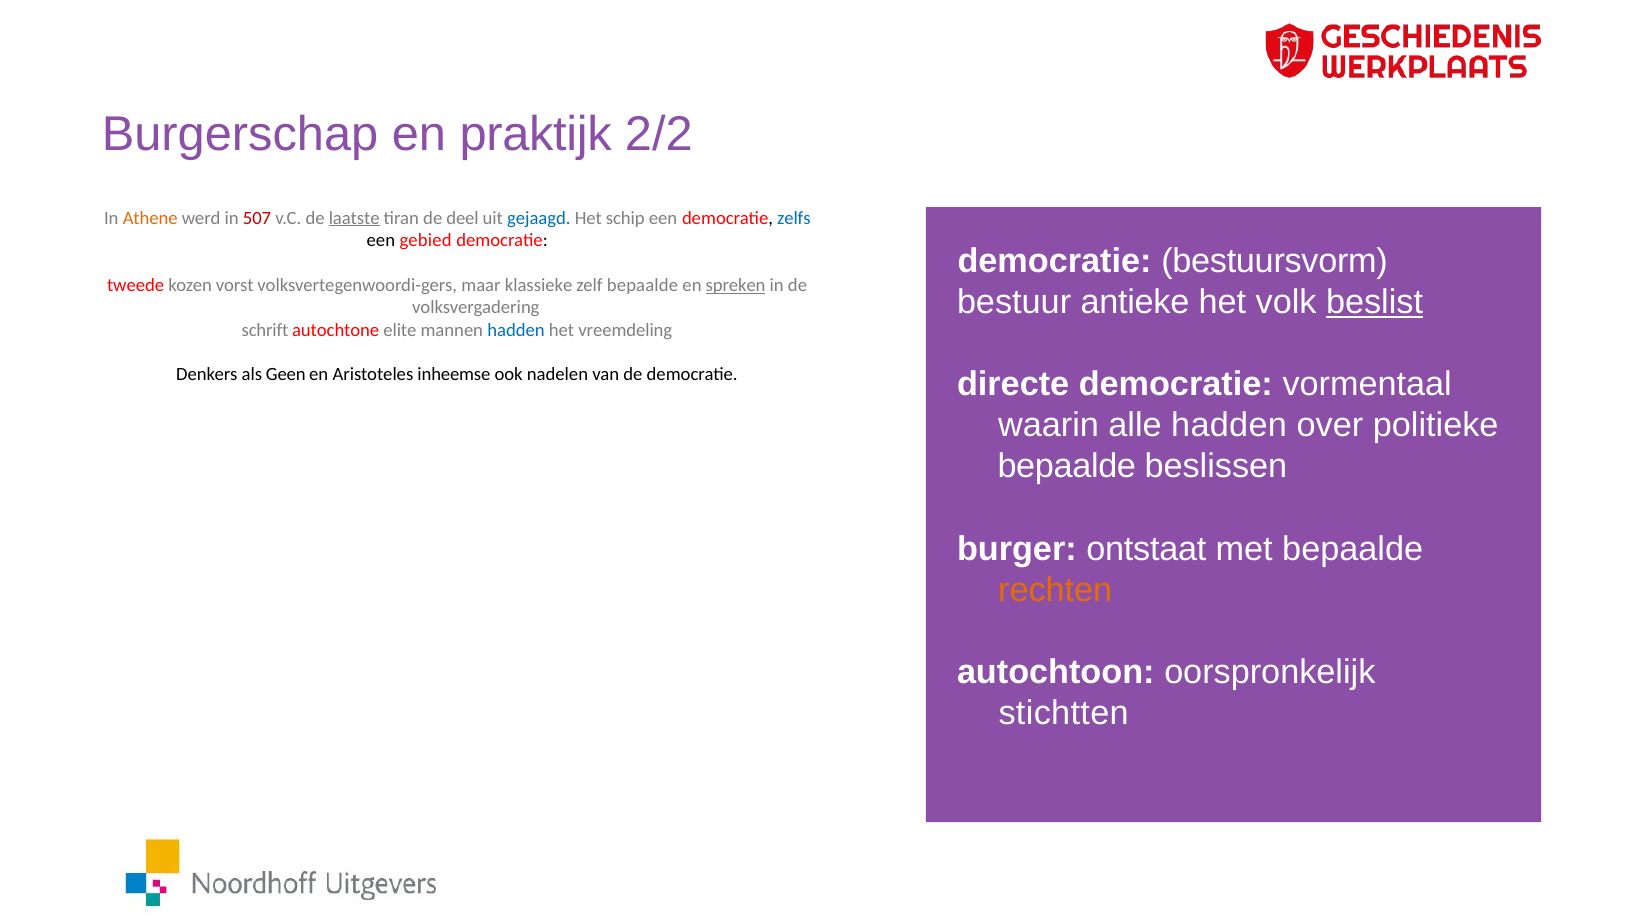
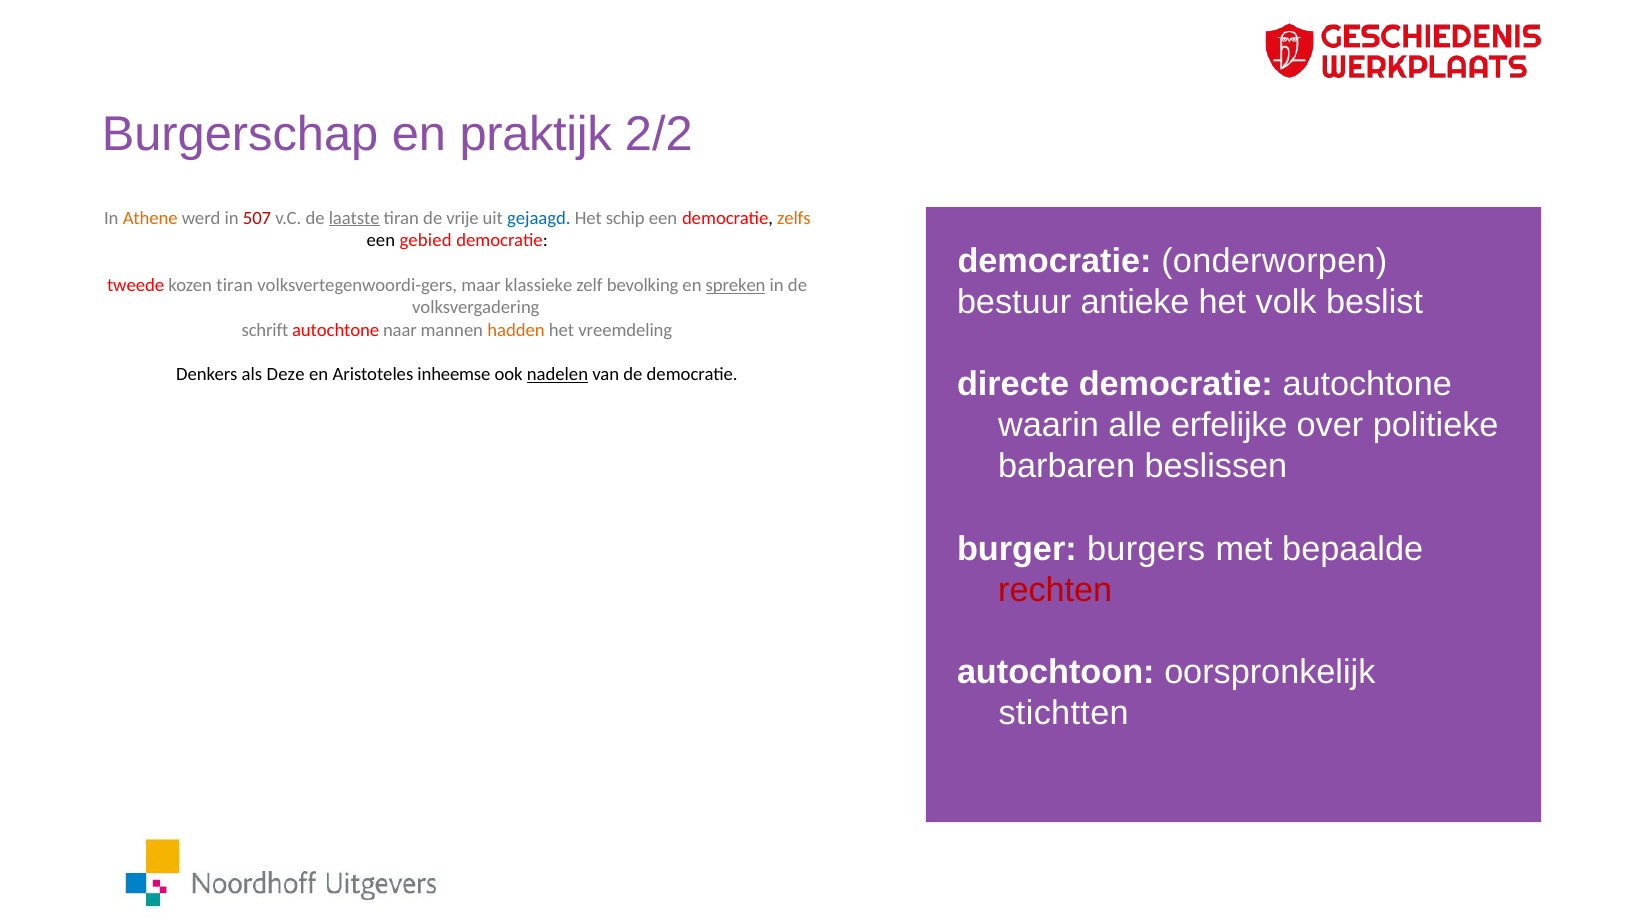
deel: deel -> vrije
zelfs colour: blue -> orange
bestuursvorm: bestuursvorm -> onderworpen
kozen vorst: vorst -> tiran
zelf bepaalde: bepaalde -> bevolking
beslist underline: present -> none
elite: elite -> naar
hadden at (516, 330) colour: blue -> orange
Geen: Geen -> Deze
nadelen underline: none -> present
democratie vormentaal: vormentaal -> autochtone
alle hadden: hadden -> erfelijke
bepaalde at (1067, 467): bepaalde -> barbaren
ontstaat: ontstaat -> burgers
rechten colour: orange -> red
